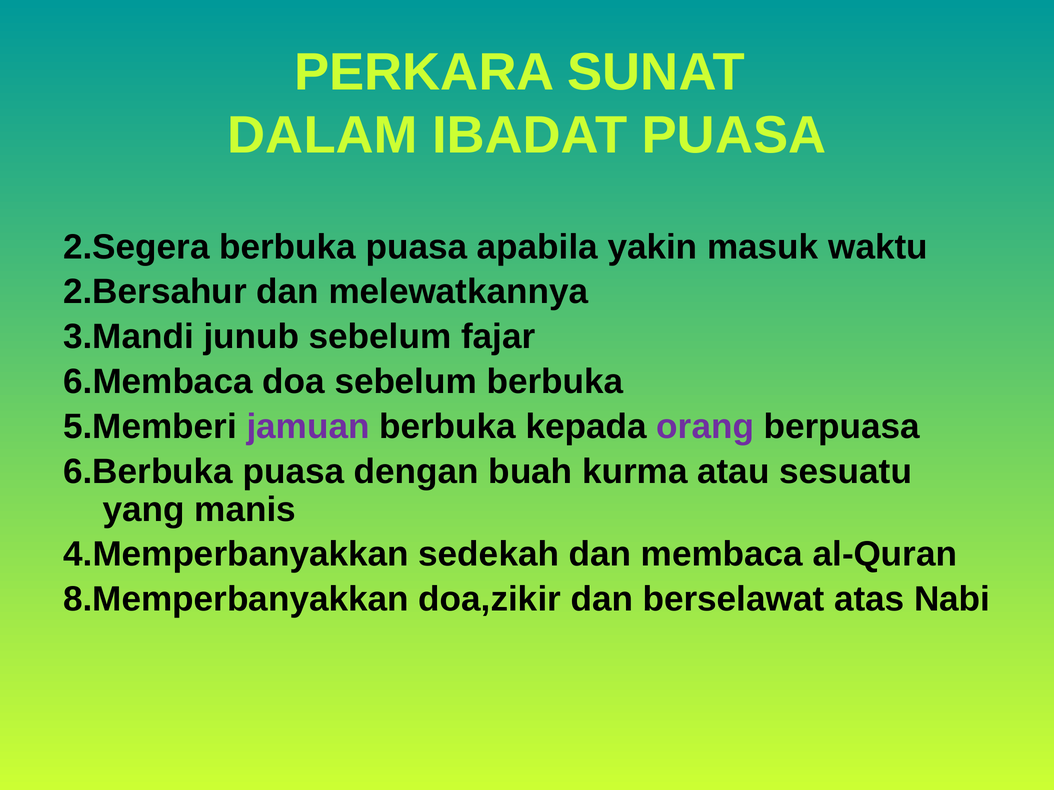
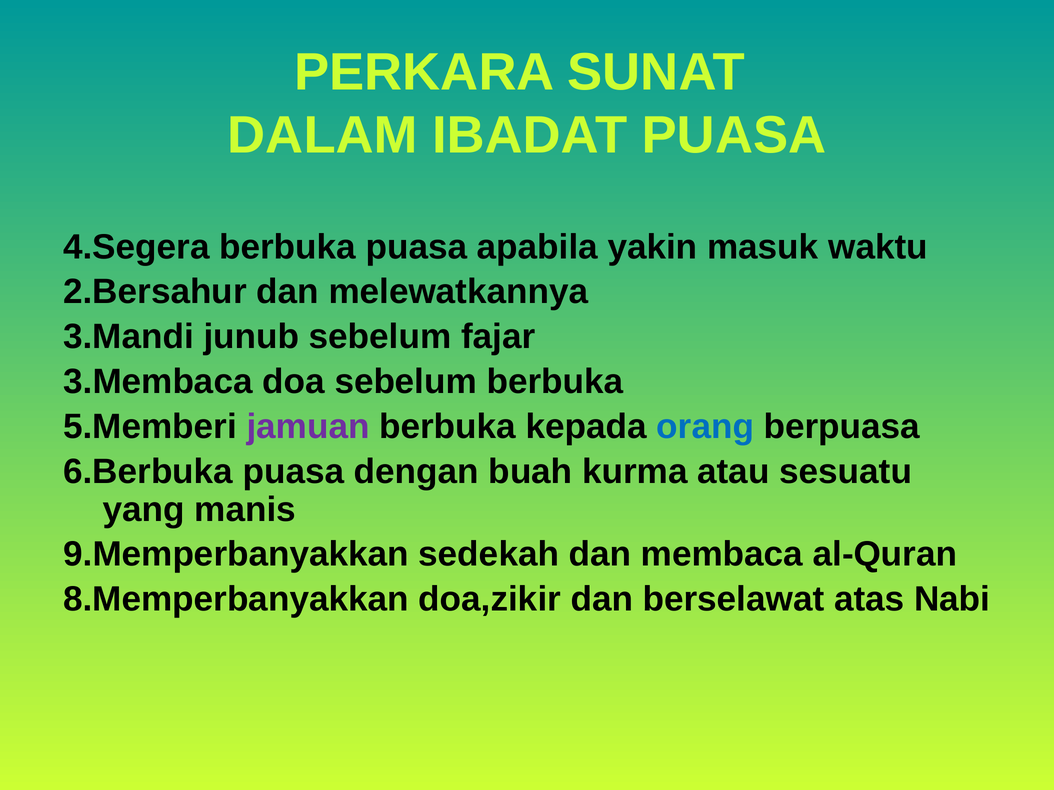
2.Segera: 2.Segera -> 4.Segera
6.Membaca: 6.Membaca -> 3.Membaca
orang colour: purple -> blue
4.Memperbanyakkan: 4.Memperbanyakkan -> 9.Memperbanyakkan
